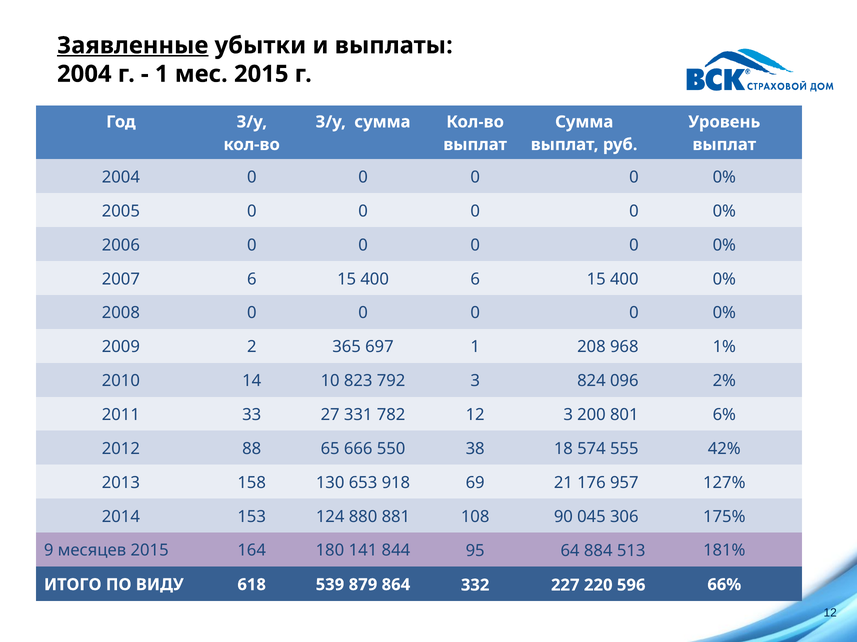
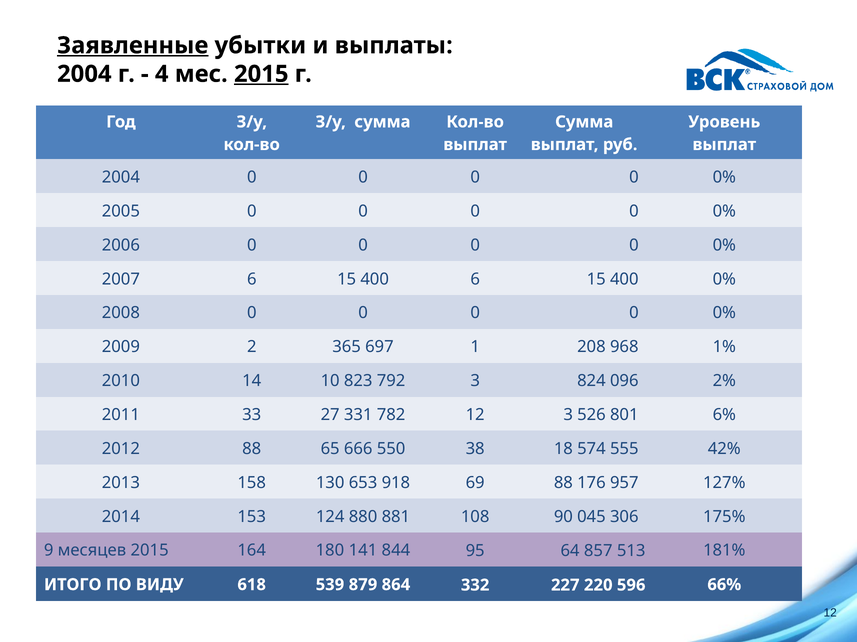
1 at (162, 74): 1 -> 4
2015 at (261, 74) underline: none -> present
200: 200 -> 526
69 21: 21 -> 88
884: 884 -> 857
